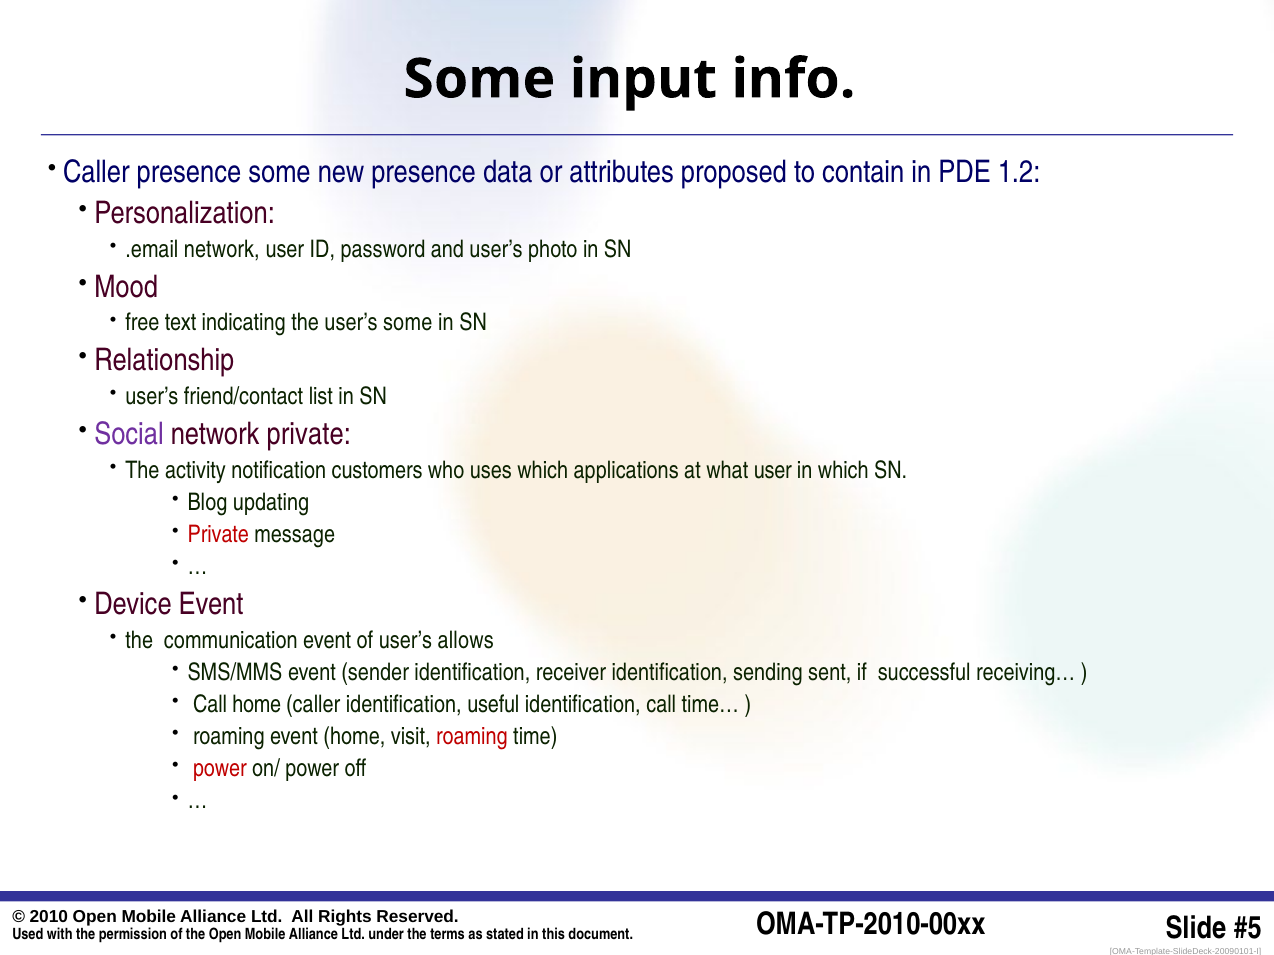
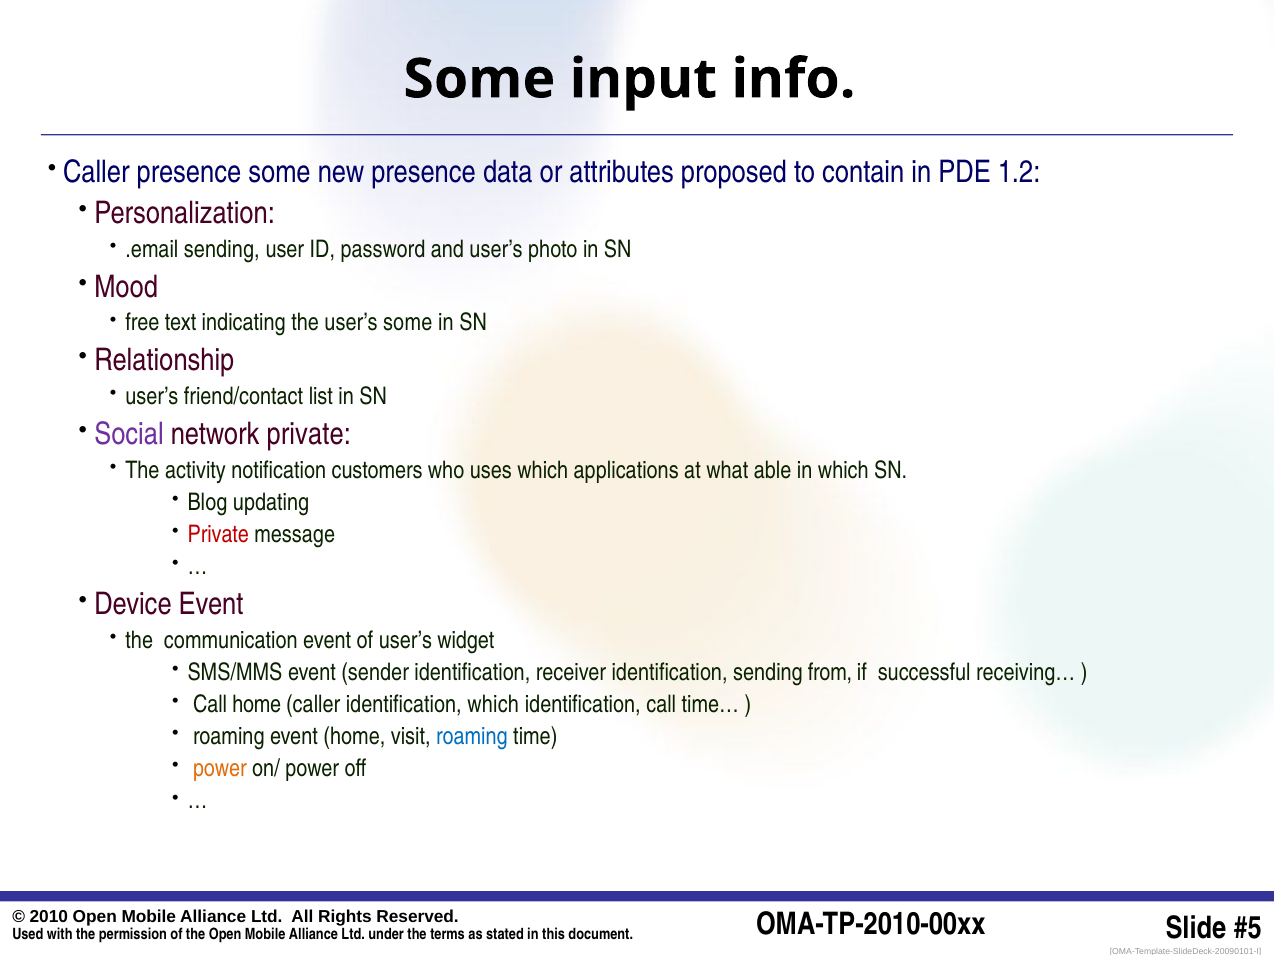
.email network: network -> sending
what user: user -> able
allows: allows -> widget
sent: sent -> from
identification useful: useful -> which
roaming at (472, 737) colour: red -> blue
power at (220, 769) colour: red -> orange
